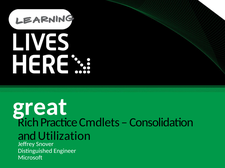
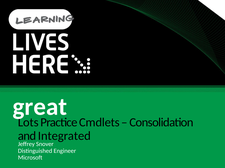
Rich: Rich -> Lots
Utilization: Utilization -> Integrated
